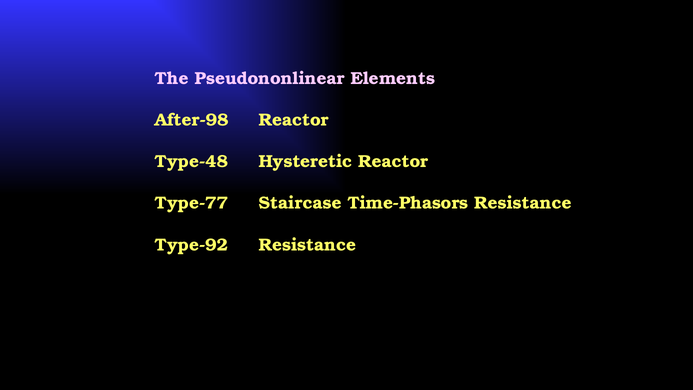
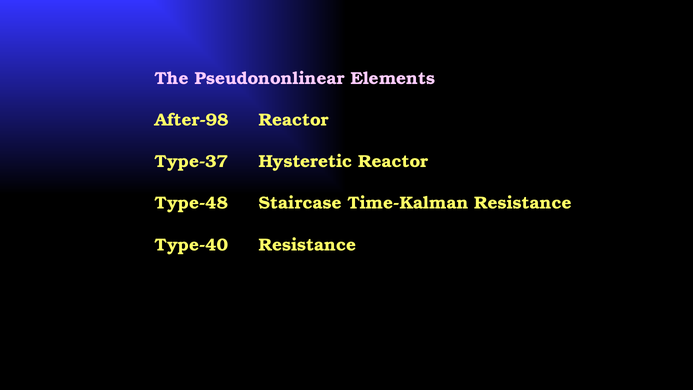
Type-48: Type-48 -> Type-37
Type-77: Type-77 -> Type-48
Time-Phasors: Time-Phasors -> Time-Kalman
Type-92: Type-92 -> Type-40
